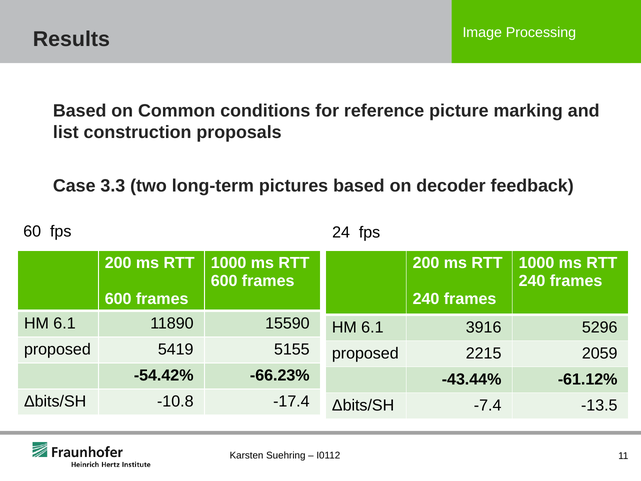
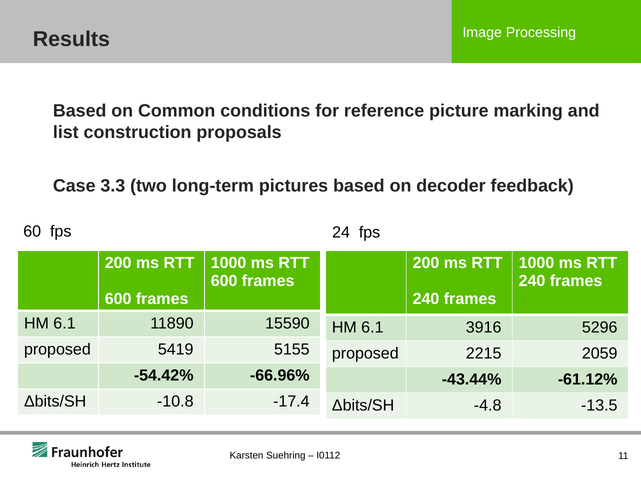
-66.23%: -66.23% -> -66.96%
-7.4: -7.4 -> -4.8
